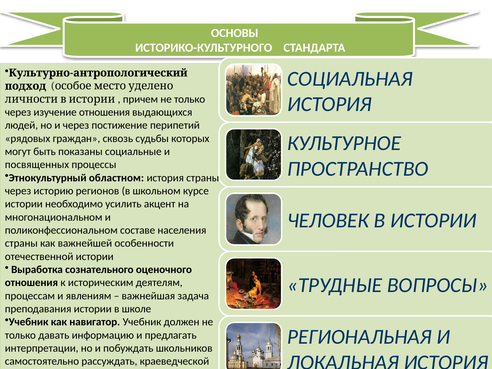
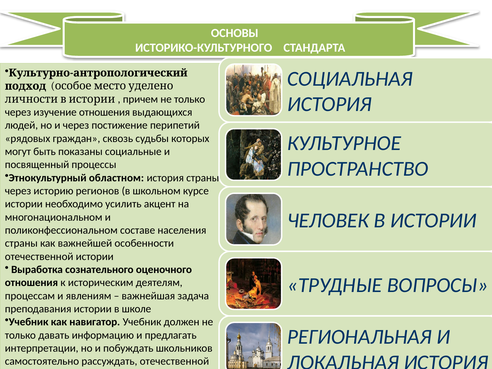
посвященных: посвященных -> посвященный
рассуждать краеведческой: краеведческой -> отечественной
